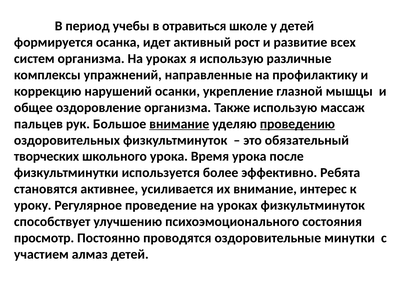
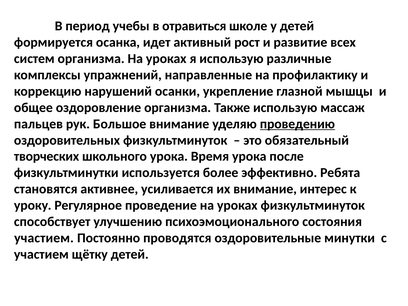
внимание at (179, 124) underline: present -> none
просмотр at (44, 238): просмотр -> участием
алмаз: алмаз -> щётку
